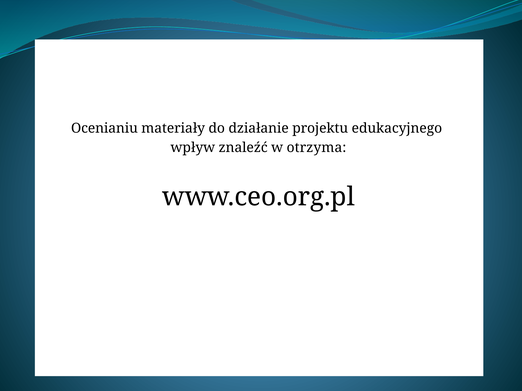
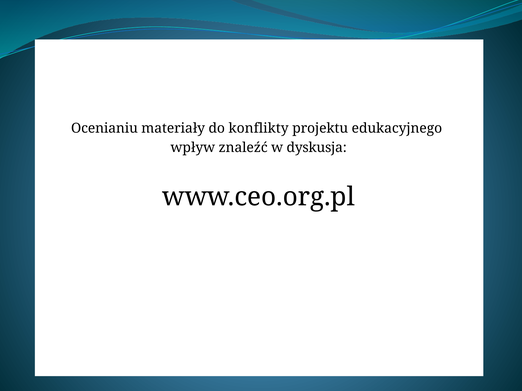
działanie: działanie -> konflikty
otrzyma: otrzyma -> dyskusja
